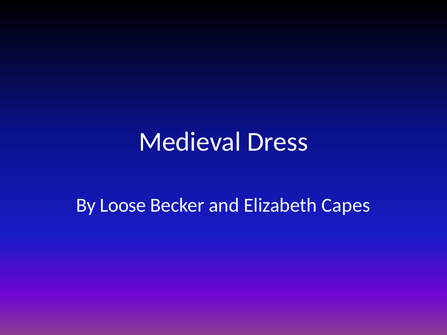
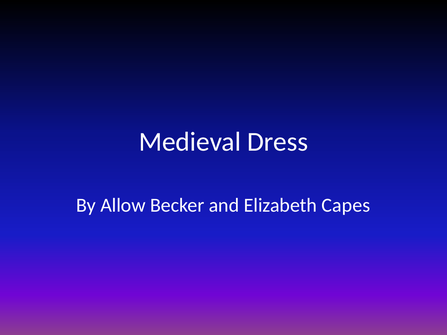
Loose: Loose -> Allow
